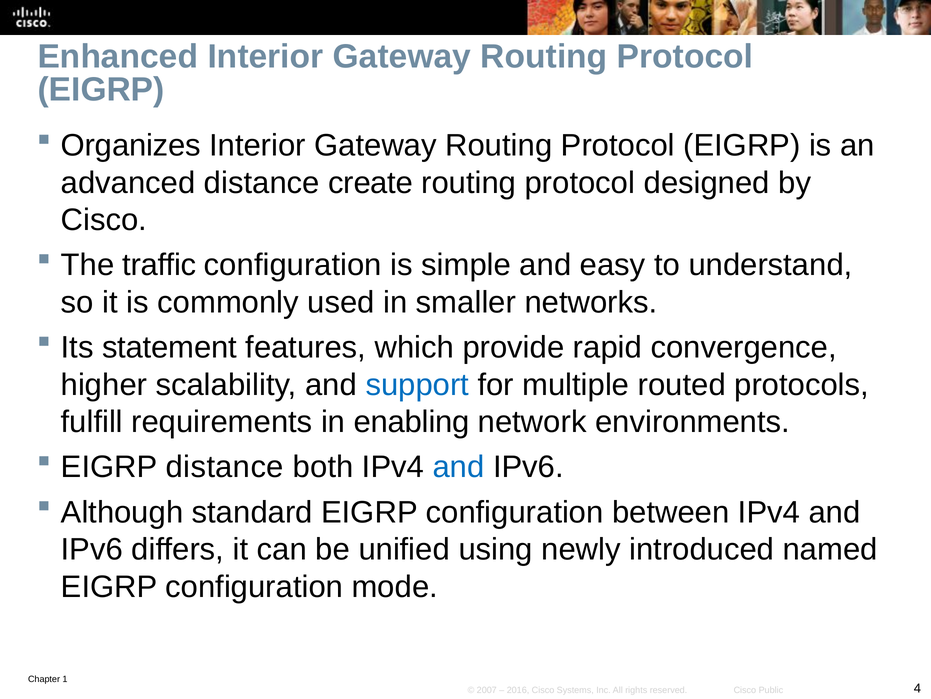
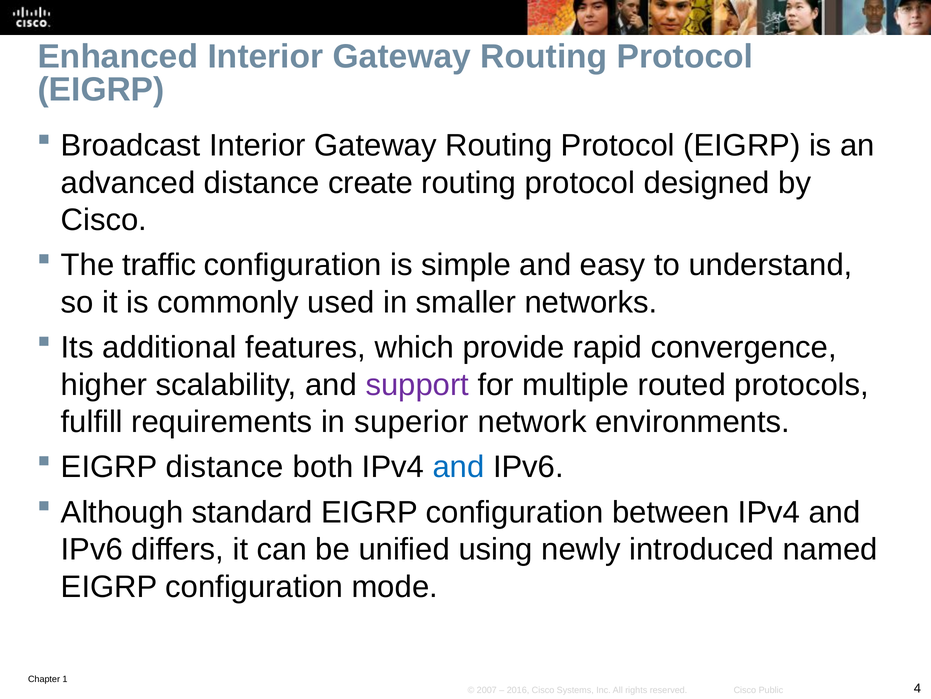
Organizes: Organizes -> Broadcast
statement: statement -> additional
support colour: blue -> purple
enabling: enabling -> superior
